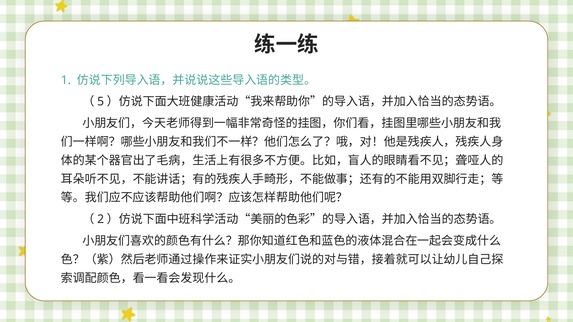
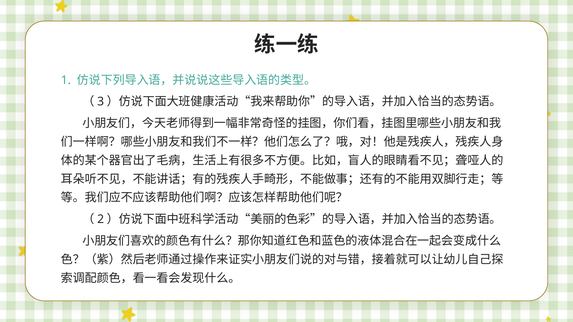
5: 5 -> 3
